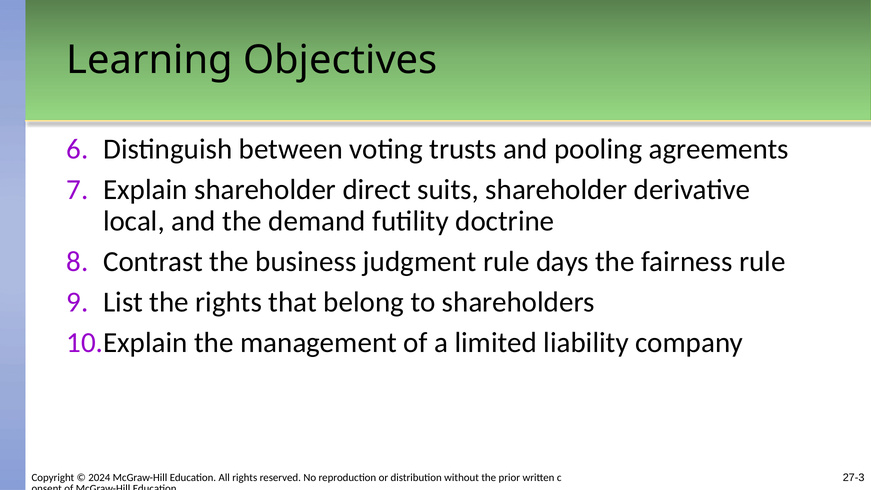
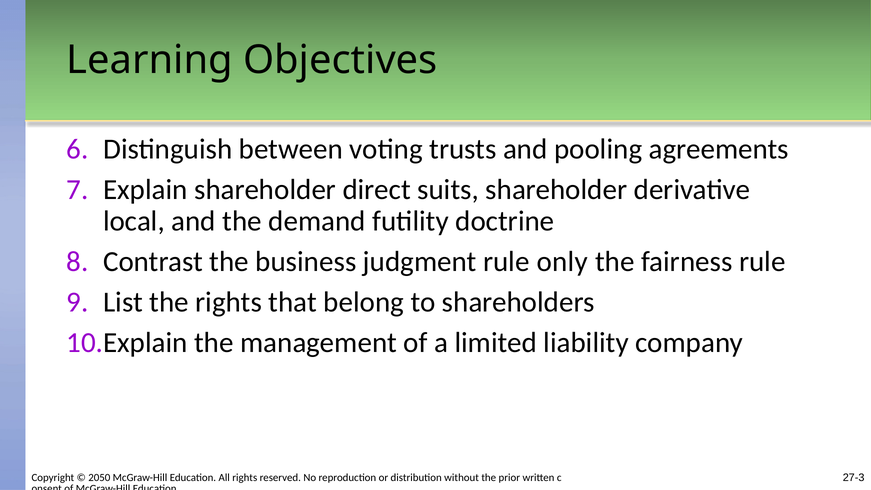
days: days -> only
2024: 2024 -> 2050
